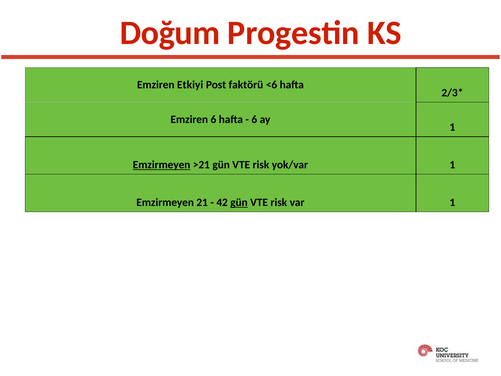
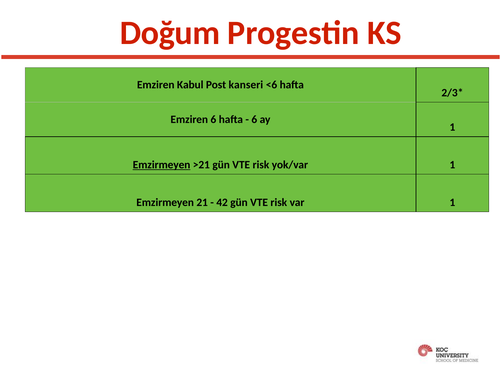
Etkiyi: Etkiyi -> Kabul
faktörü: faktörü -> kanseri
gün at (239, 202) underline: present -> none
